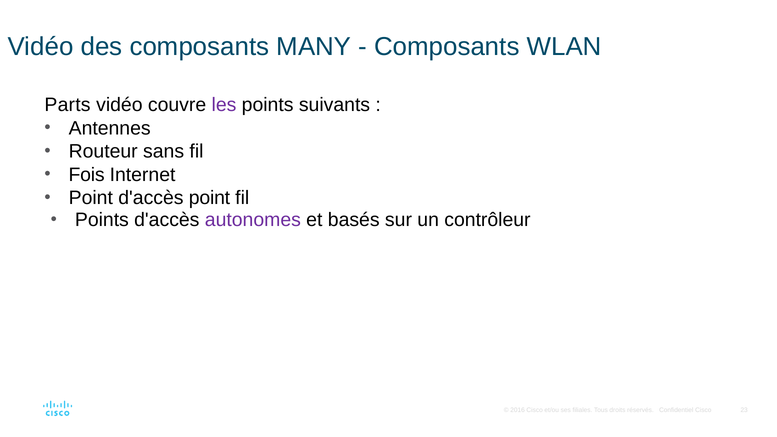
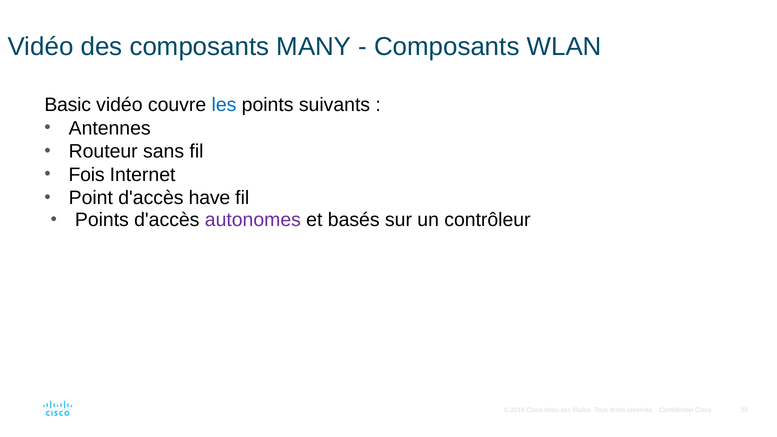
Parts: Parts -> Basic
les colour: purple -> blue
d'accès point: point -> have
